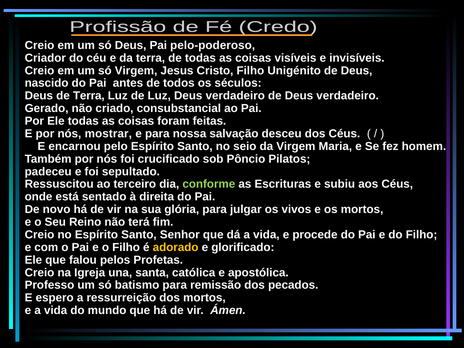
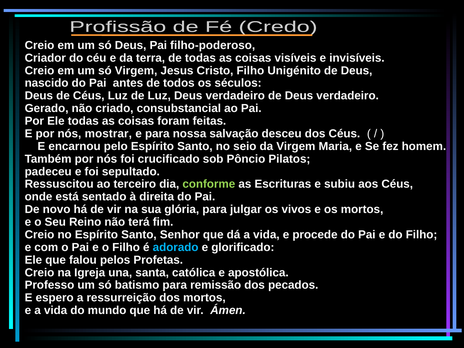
pelo-poderoso: pelo-poderoso -> filho-poderoso
de Terra: Terra -> Céus
adorado colour: yellow -> light blue
